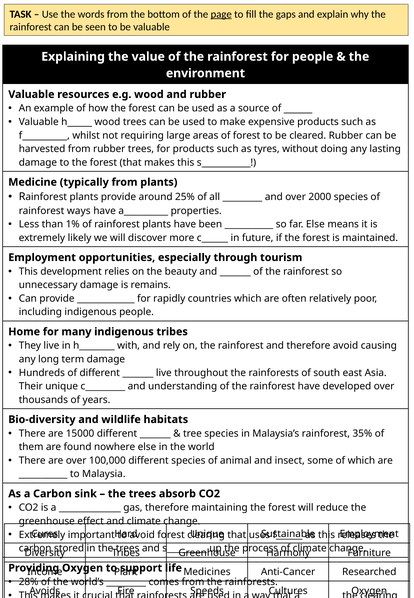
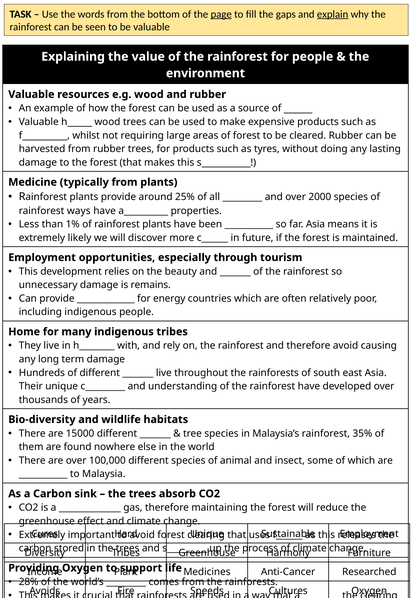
explain underline: none -> present
far Else: Else -> Asia
rapidly: rapidly -> energy
